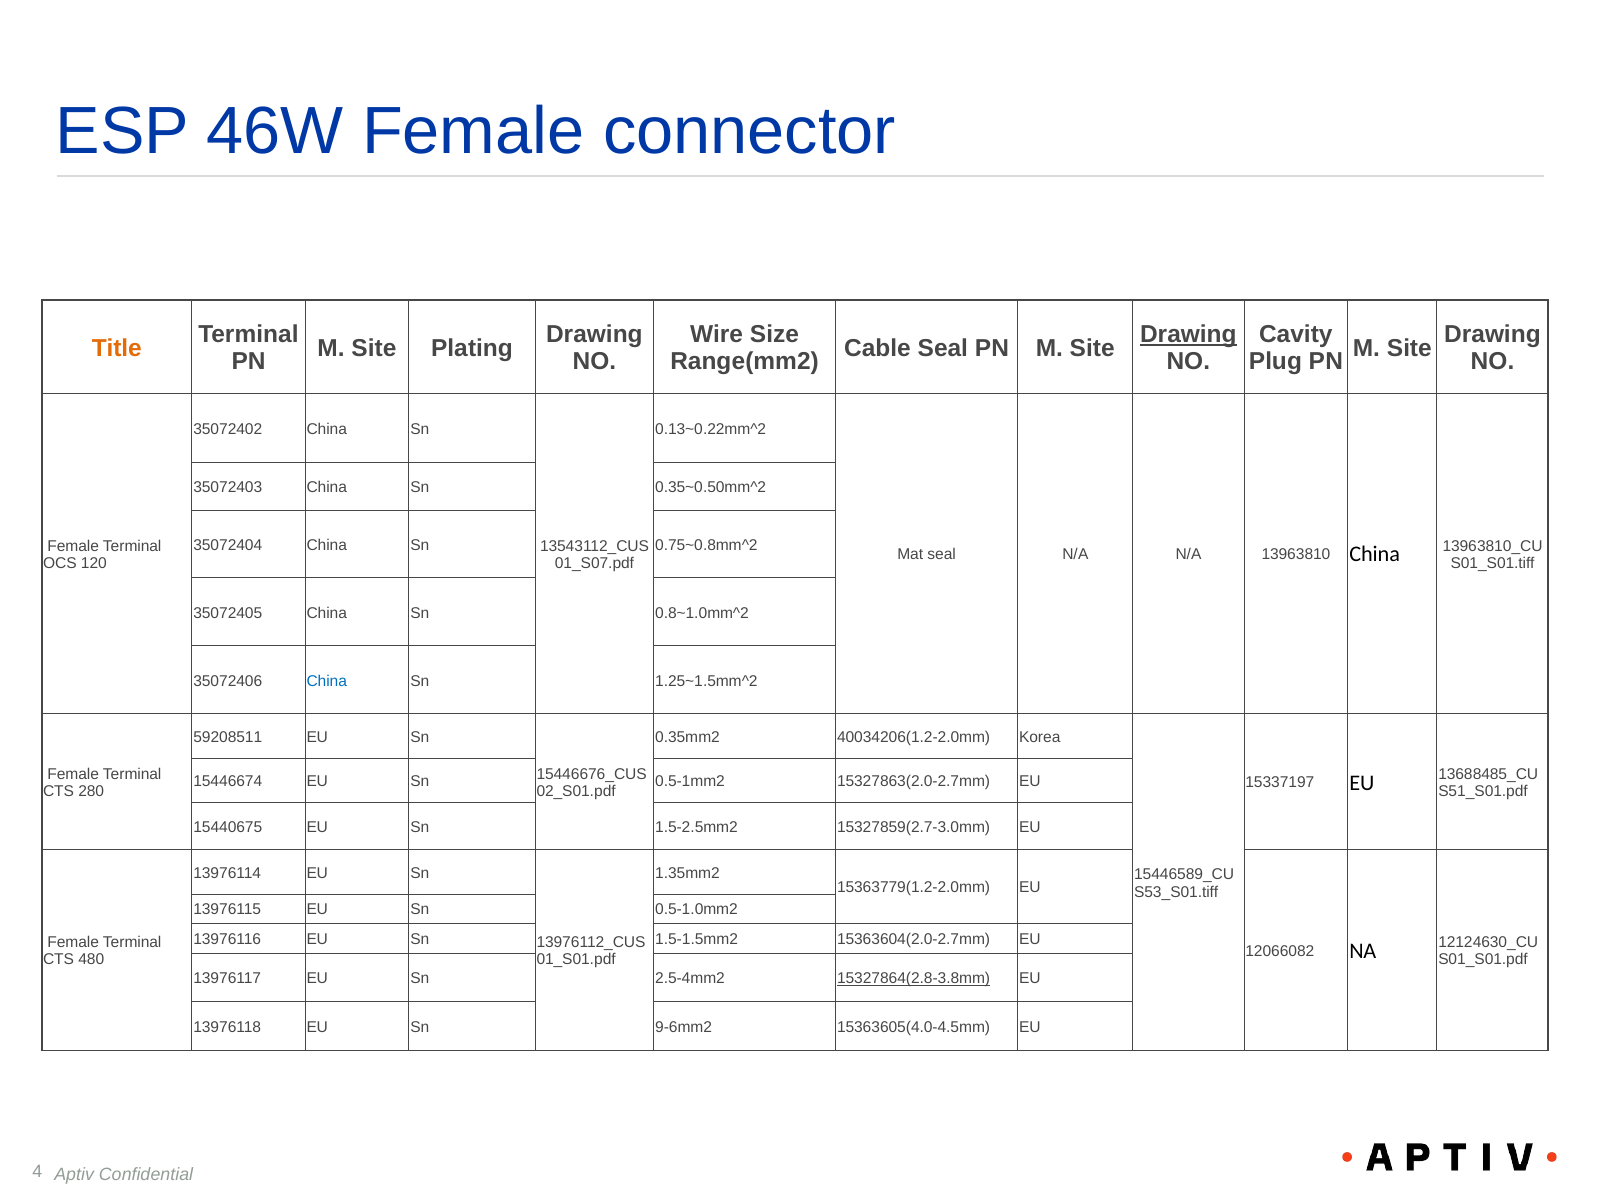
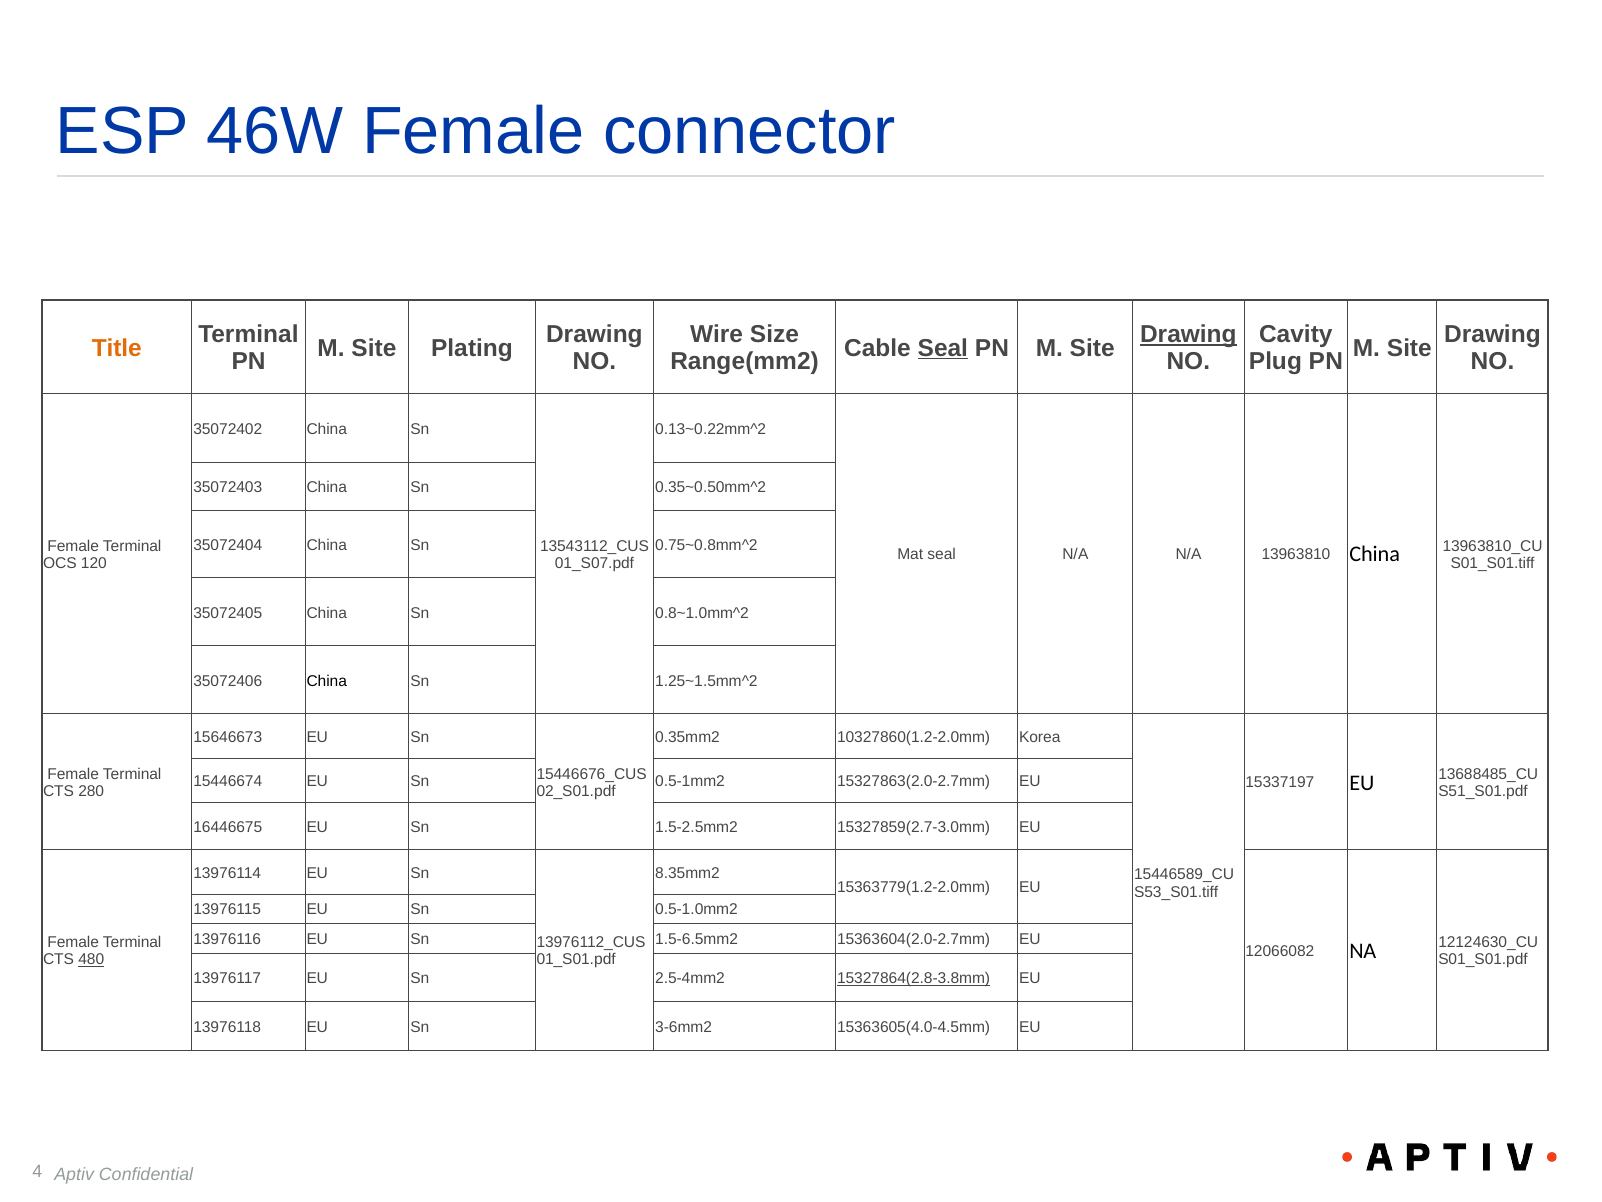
Seal at (943, 348) underline: none -> present
China at (327, 681) colour: blue -> black
59208511: 59208511 -> 15646673
40034206(1.2-2.0mm: 40034206(1.2-2.0mm -> 10327860(1.2-2.0mm
15440675: 15440675 -> 16446675
1.35mm2: 1.35mm2 -> 8.35mm2
1.5-1.5mm2: 1.5-1.5mm2 -> 1.5-6.5mm2
480 underline: none -> present
9-6mm2: 9-6mm2 -> 3-6mm2
